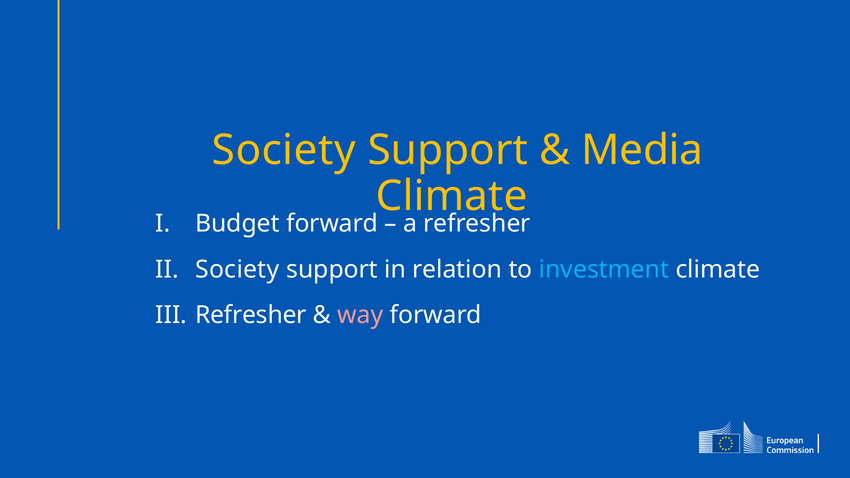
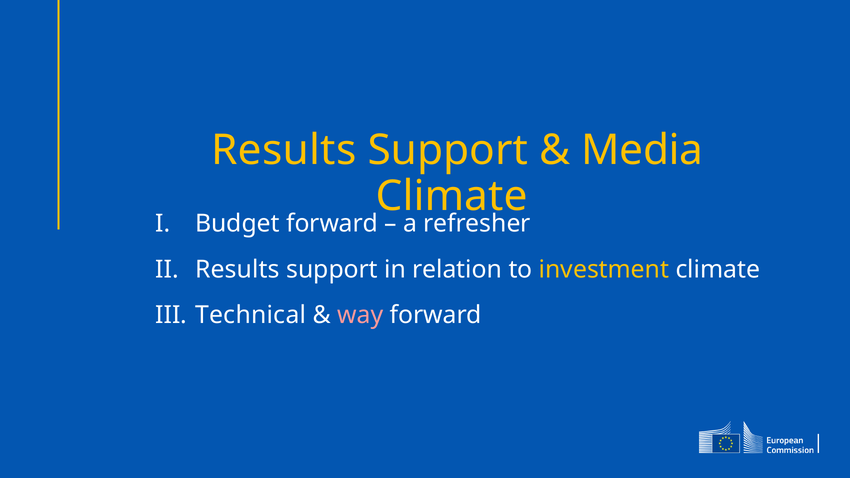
Society at (284, 150): Society -> Results
Society at (237, 269): Society -> Results
investment colour: light blue -> yellow
Refresher at (251, 315): Refresher -> Technical
